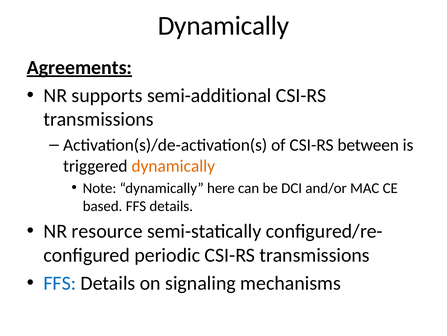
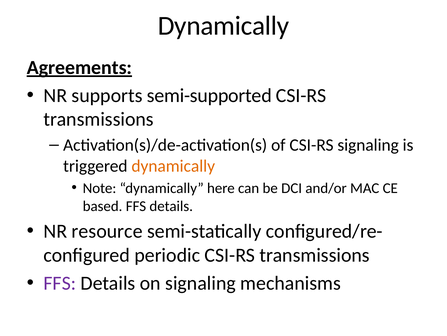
semi-additional: semi-additional -> semi-supported
CSI-RS between: between -> signaling
FFS at (60, 283) colour: blue -> purple
